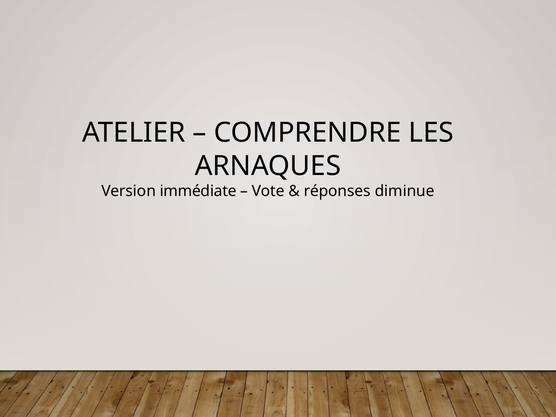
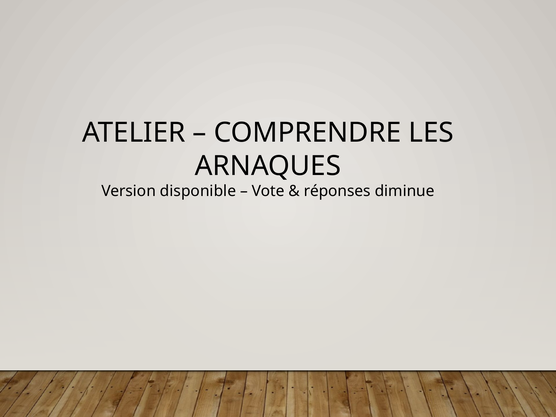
immédiate: immédiate -> disponible
